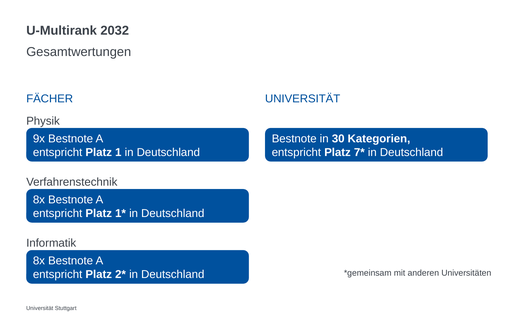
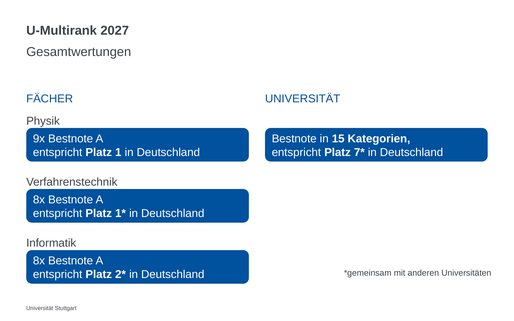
2032: 2032 -> 2027
30: 30 -> 15
